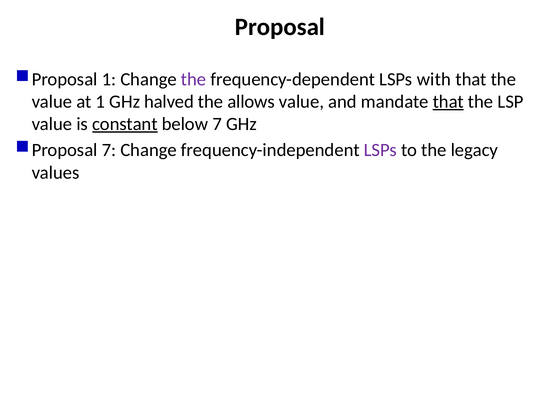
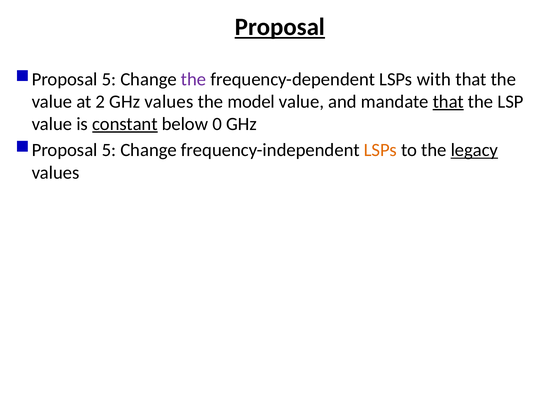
Proposal at (280, 27) underline: none -> present
1 at (109, 79): 1 -> 5
at 1: 1 -> 2
GHz halved: halved -> values
allows: allows -> model
below 7: 7 -> 0
7 at (109, 150): 7 -> 5
LSPs at (380, 150) colour: purple -> orange
legacy underline: none -> present
